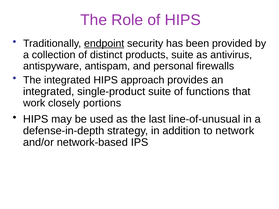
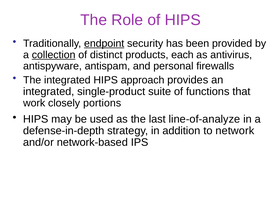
collection underline: none -> present
products suite: suite -> each
line-of-unusual: line-of-unusual -> line-of-analyze
